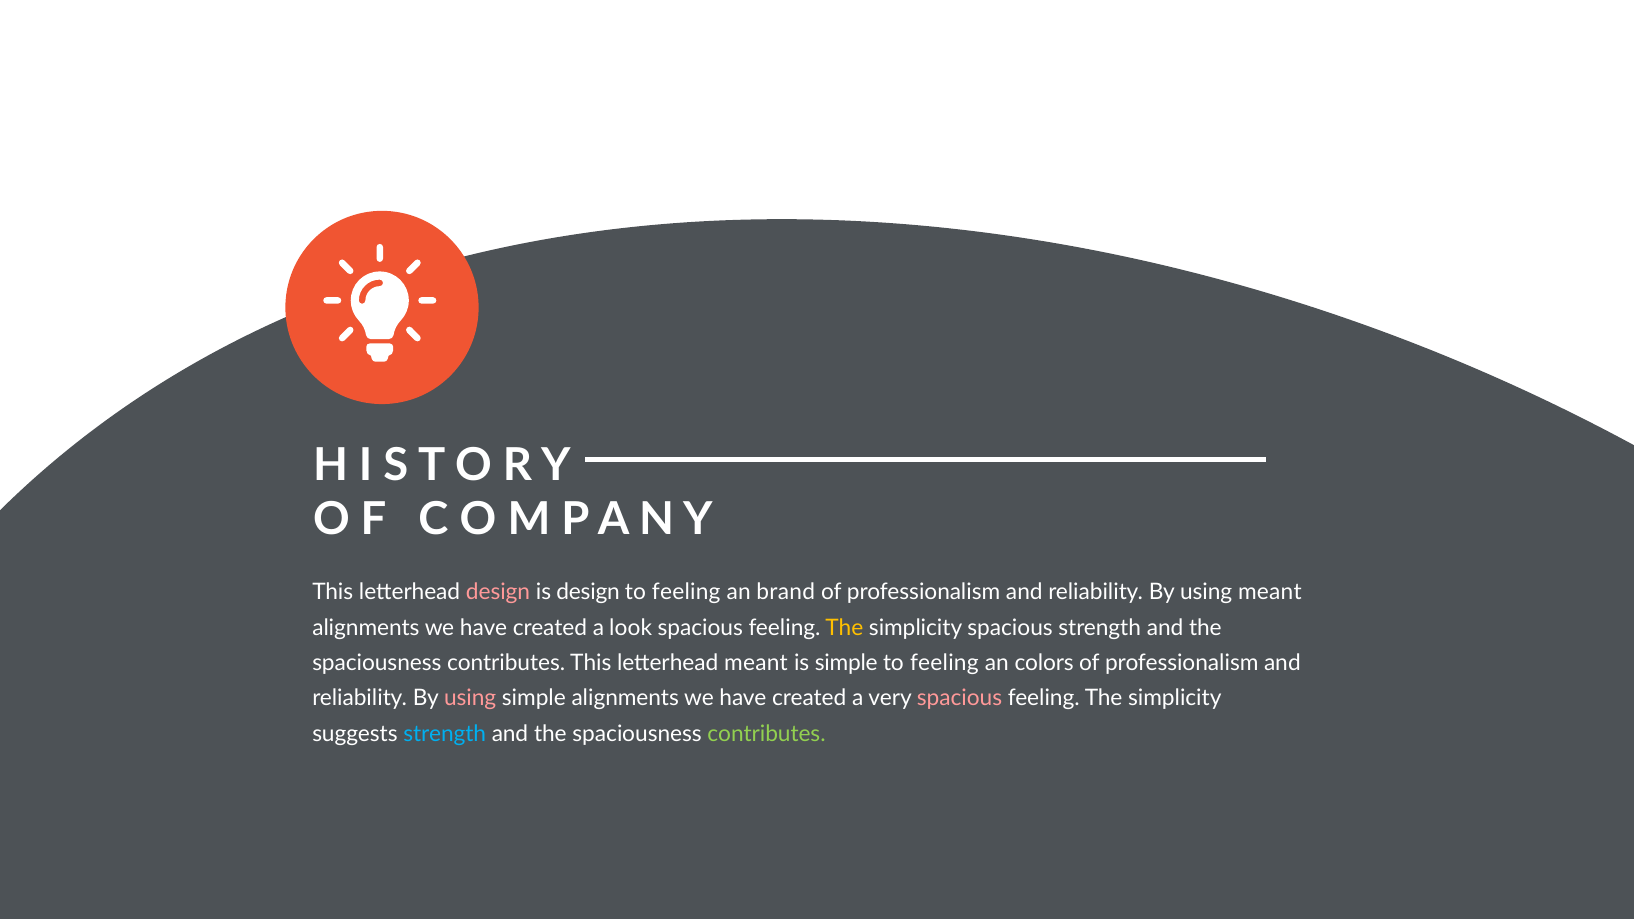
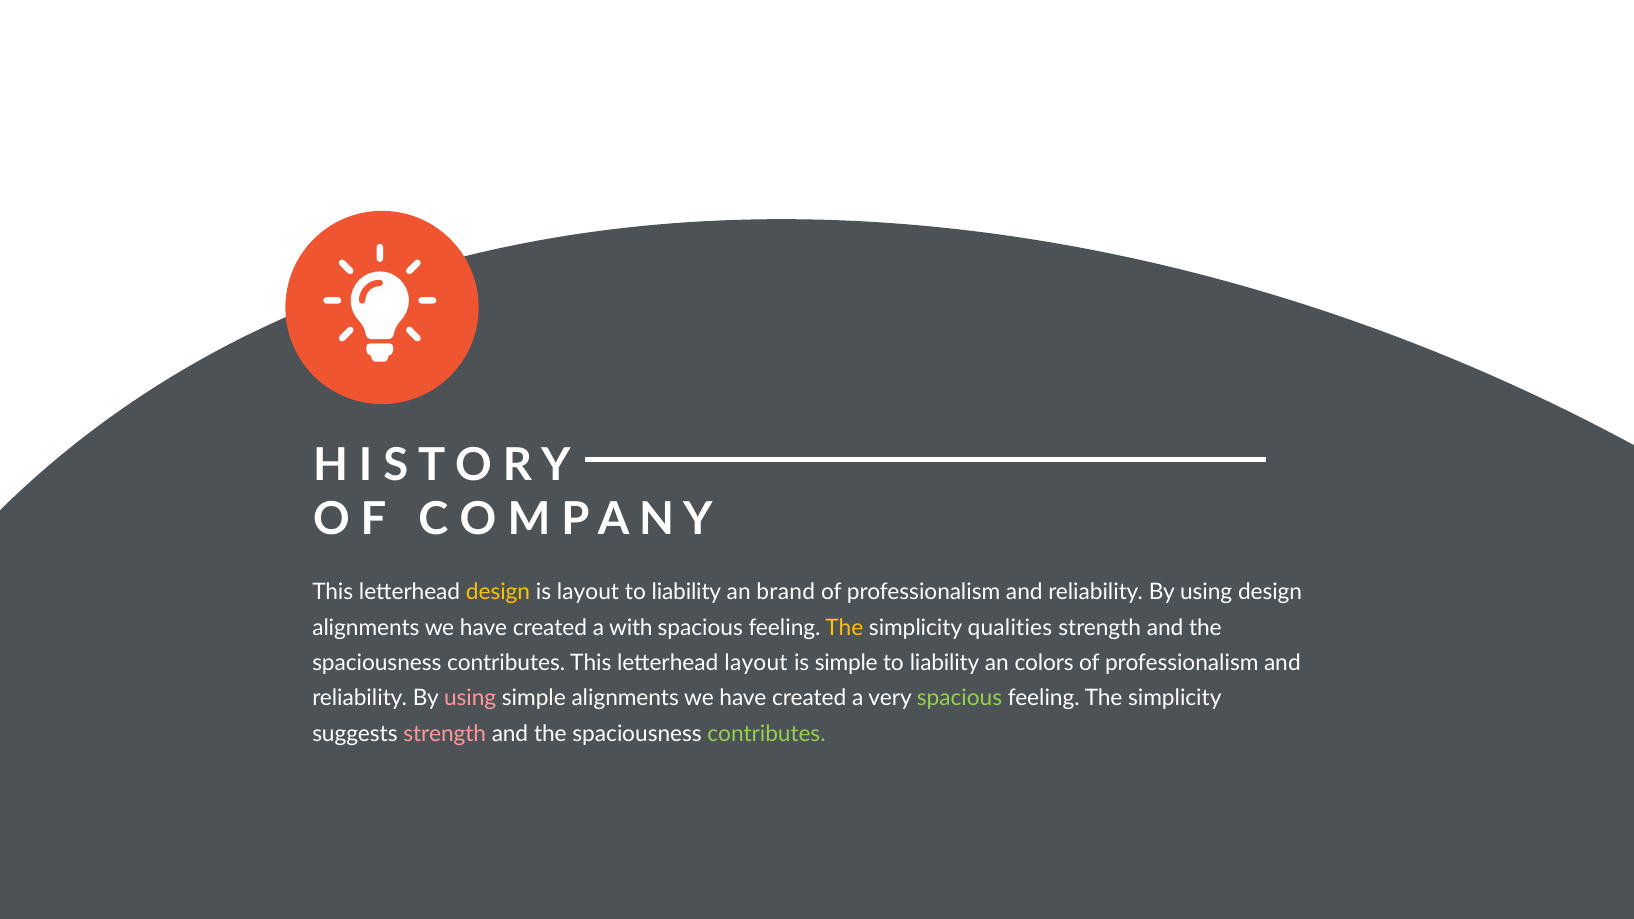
design at (498, 592) colour: pink -> yellow
is design: design -> layout
feeling at (686, 592): feeling -> liability
using meant: meant -> design
look: look -> with
simplicity spacious: spacious -> qualities
letterhead meant: meant -> layout
feeling at (944, 663): feeling -> liability
spacious at (960, 699) colour: pink -> light green
strength at (445, 734) colour: light blue -> pink
